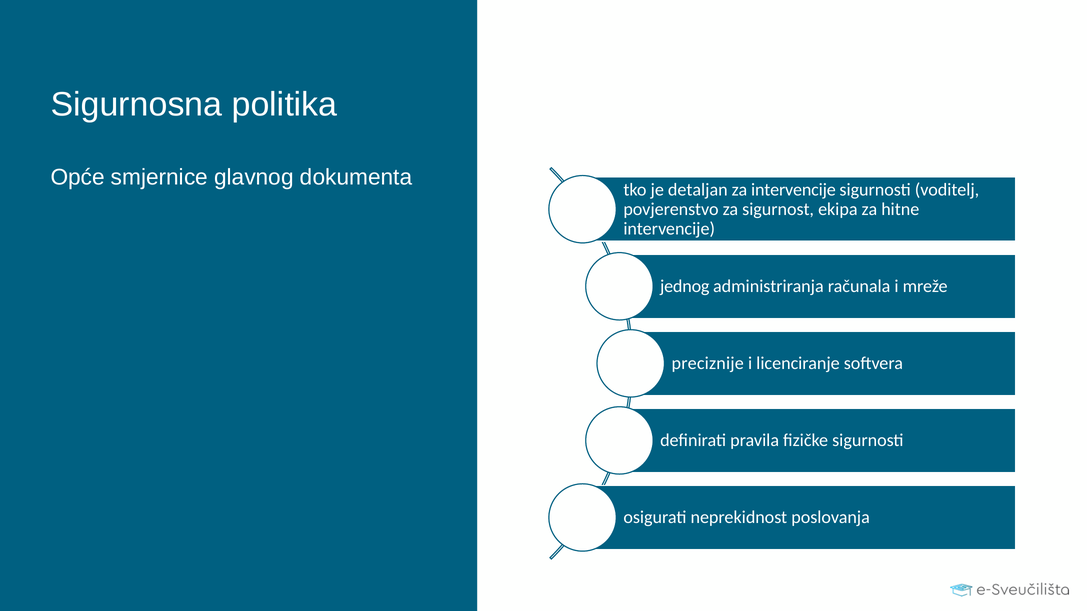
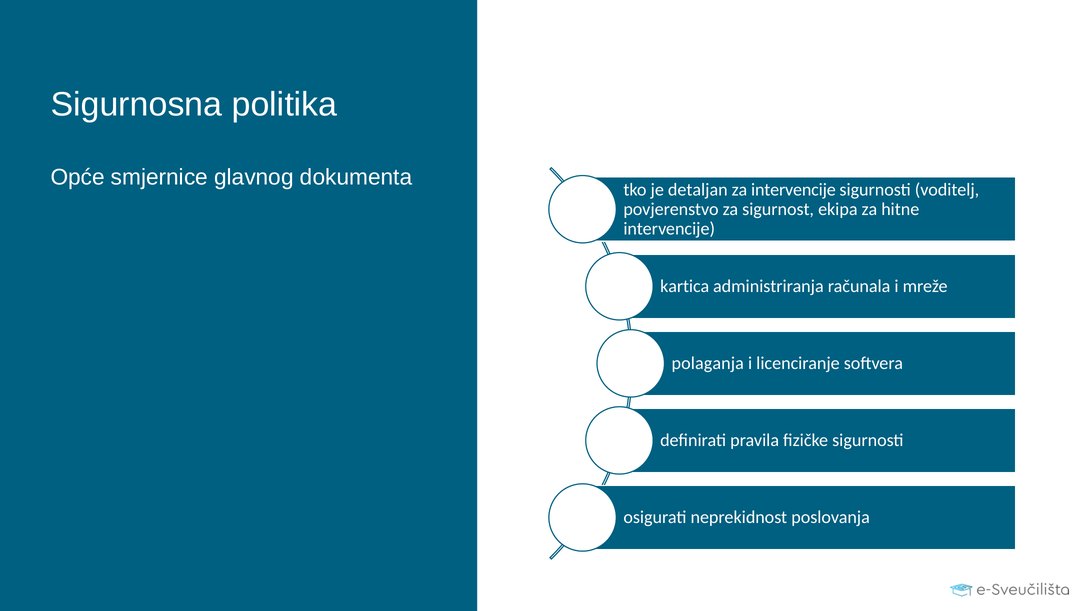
jednog: jednog -> kartica
preciznije: preciznije -> polaganja
